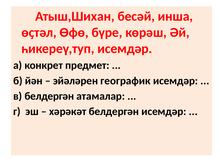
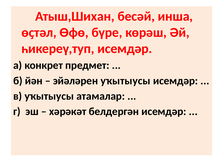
эйәләрен географик: географик -> уҡытыусы
в белдергән: белдергән -> уҡытыусы
